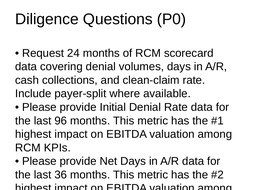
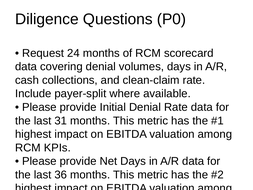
96: 96 -> 31
